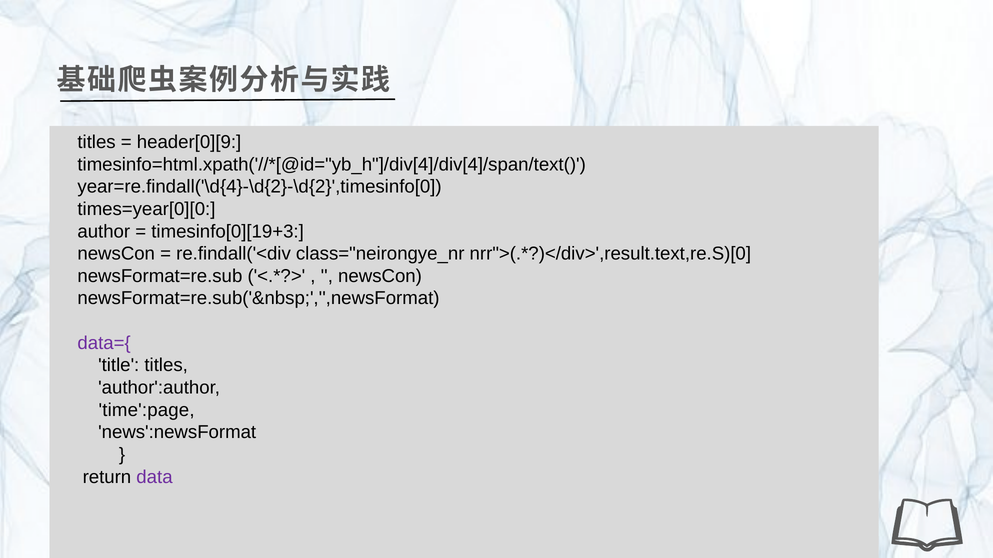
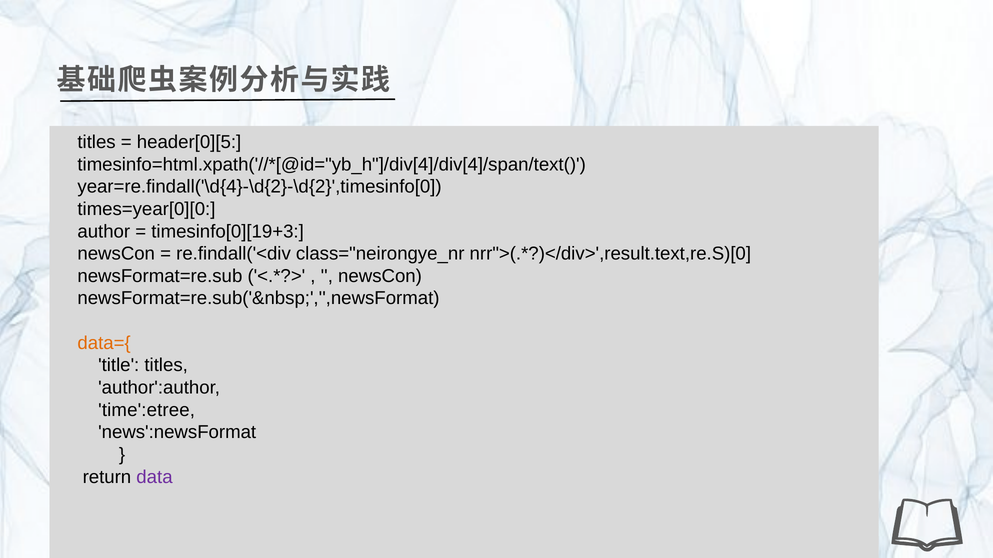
header[0][9: header[0][9 -> header[0][5
data={ colour: purple -> orange
time':page: time':page -> time':etree
